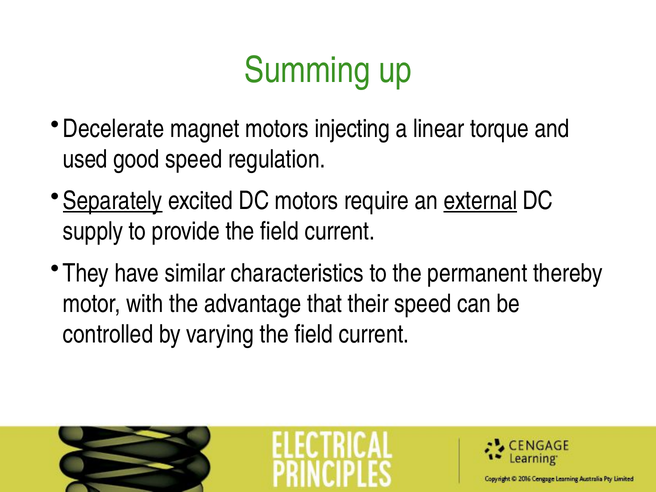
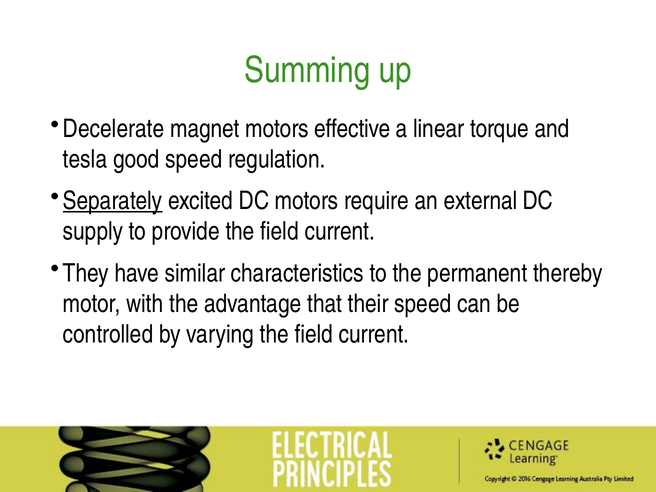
injecting: injecting -> effective
used: used -> tesla
external underline: present -> none
